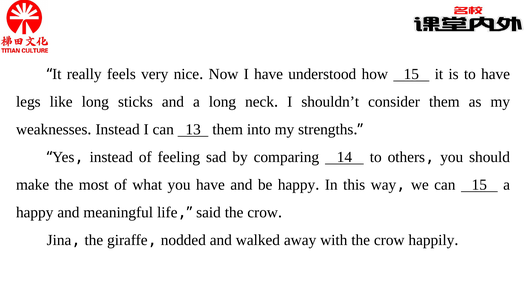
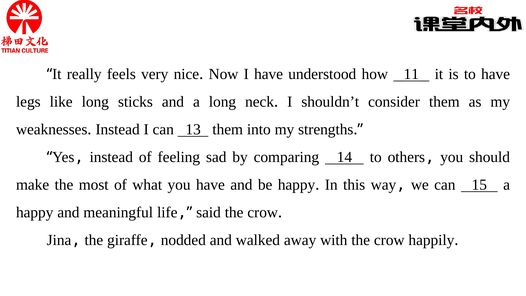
how 15: 15 -> 11
